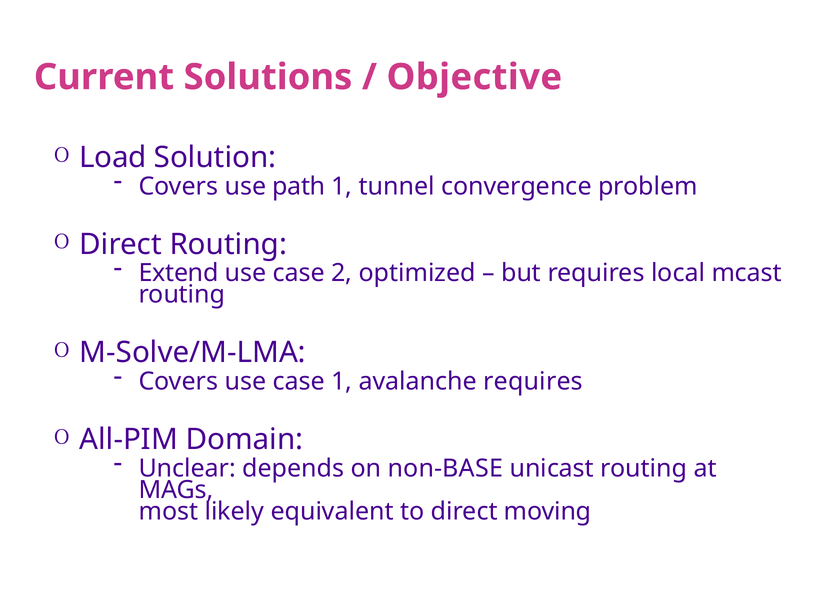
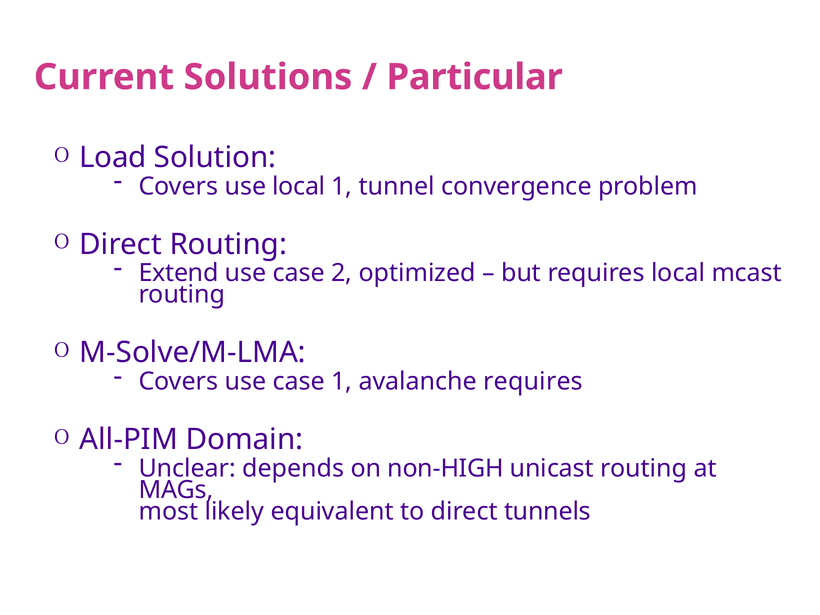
Objective: Objective -> Particular
use path: path -> local
non-BASE: non-BASE -> non-HIGH
moving: moving -> tunnels
